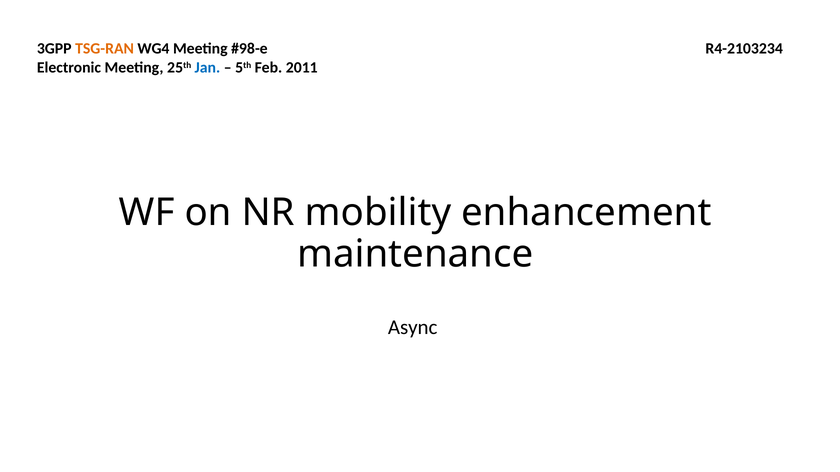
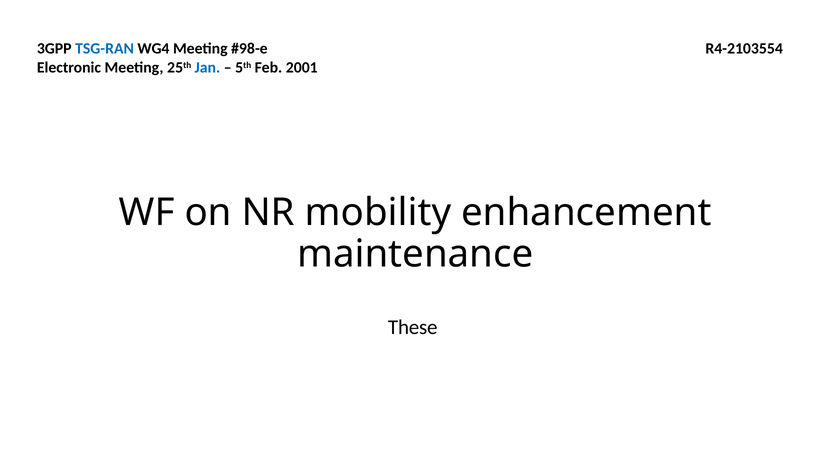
TSG-RAN colour: orange -> blue
R4-2103234: R4-2103234 -> R4-2103554
2011: 2011 -> 2001
Async: Async -> These
